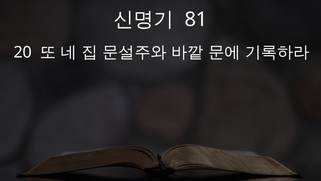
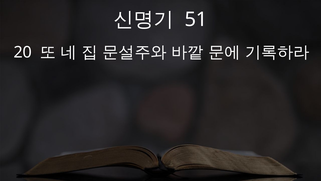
81: 81 -> 51
